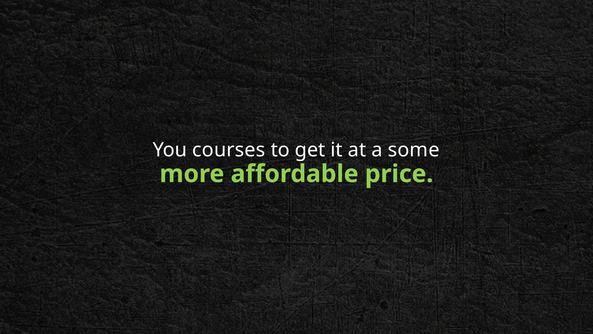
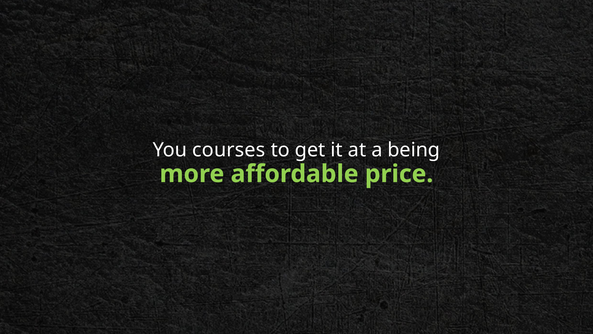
some: some -> being
